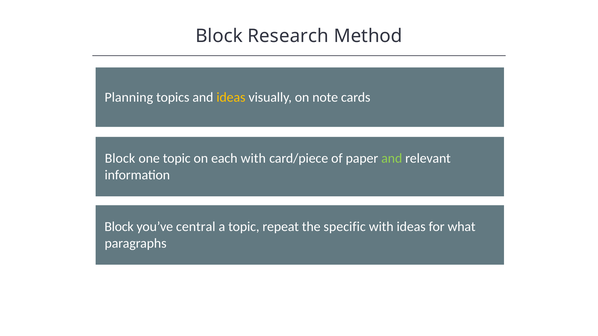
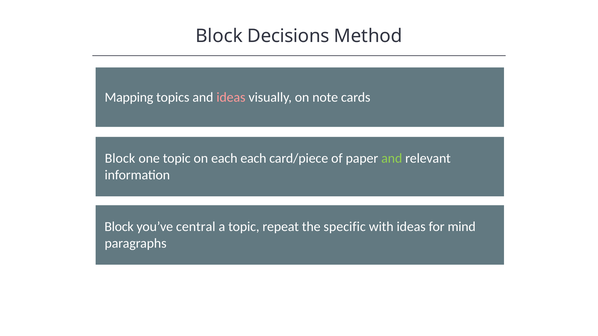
Research: Research -> Decisions
Planning: Planning -> Mapping
ideas at (231, 97) colour: yellow -> pink
each with: with -> each
what: what -> mind
